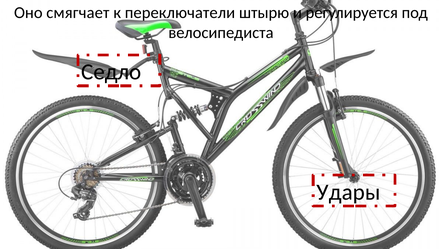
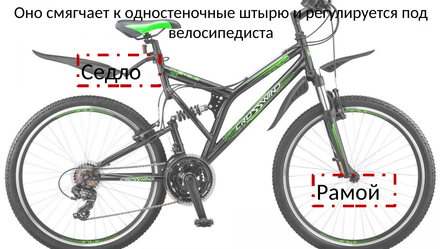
переключатели: переключатели -> одностеночные
Удары: Удары -> Рамой
